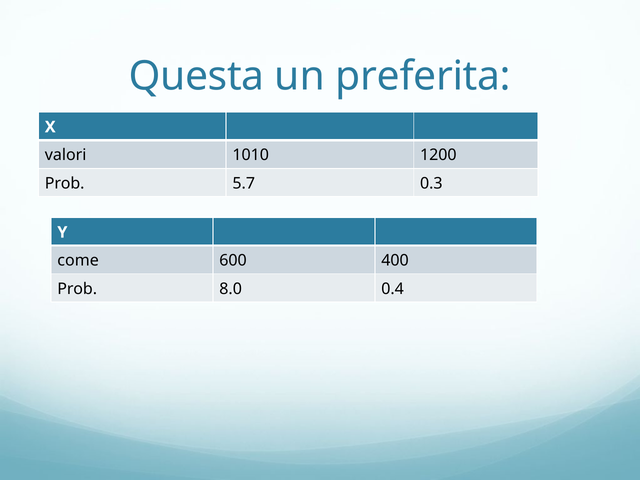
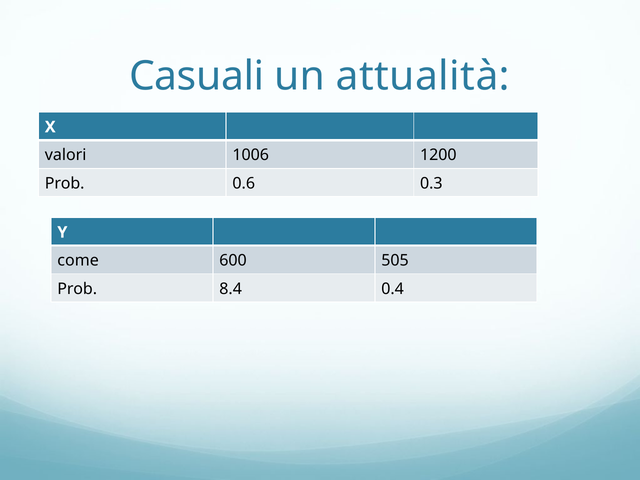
Questa: Questa -> Casuali
preferita: preferita -> attualità
1010: 1010 -> 1006
5.7: 5.7 -> 0.6
400: 400 -> 505
8.0: 8.0 -> 8.4
